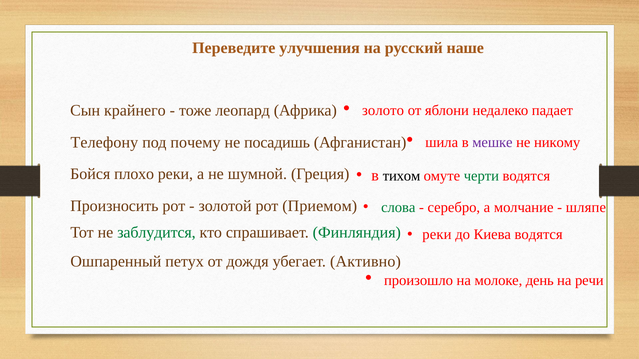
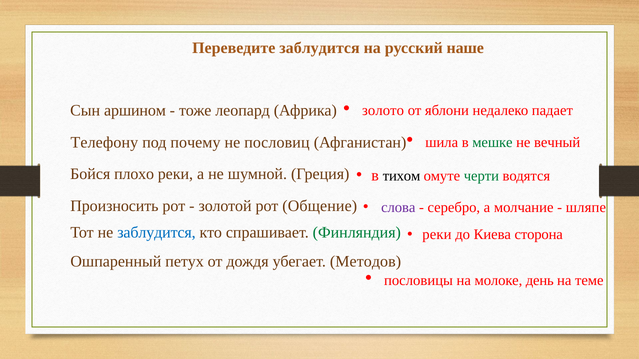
Переведите улучшения: улучшения -> заблудится
крайнего: крайнего -> аршином
мешке colour: purple -> green
никому: никому -> вечный
посадишь: посадишь -> пословиц
Приемом: Приемом -> Общение
слова colour: green -> purple
заблудится at (156, 233) colour: green -> blue
Киева водятся: водятся -> сторона
Активно: Активно -> Методов
произошло: произошло -> пословицы
речи: речи -> теме
